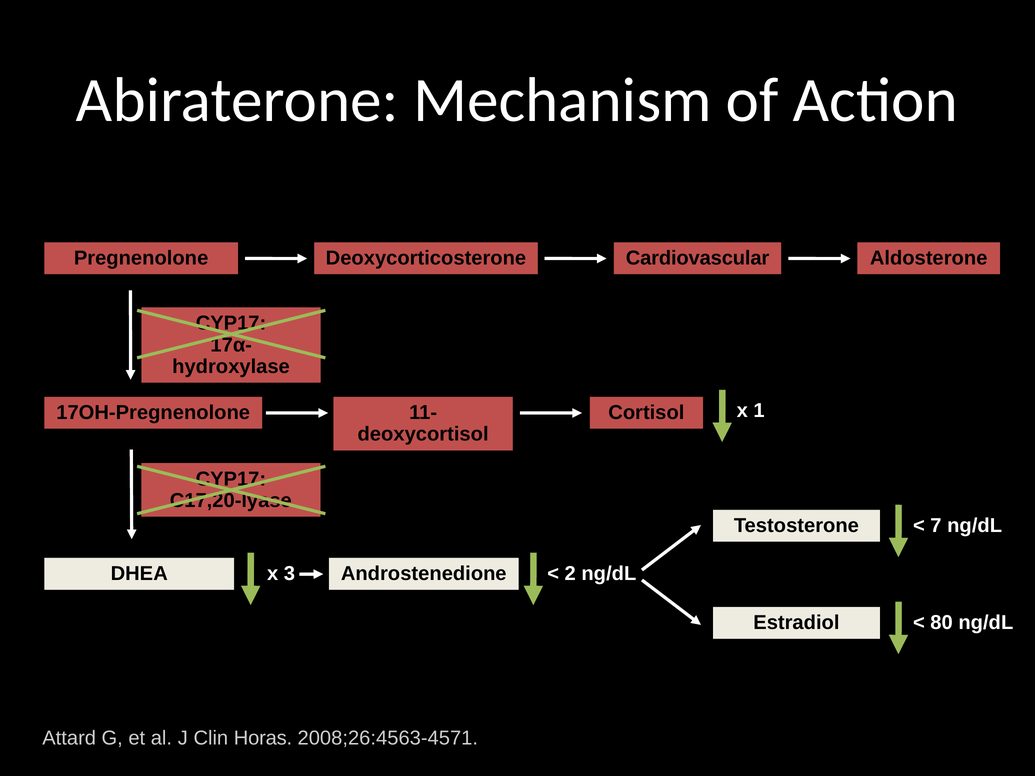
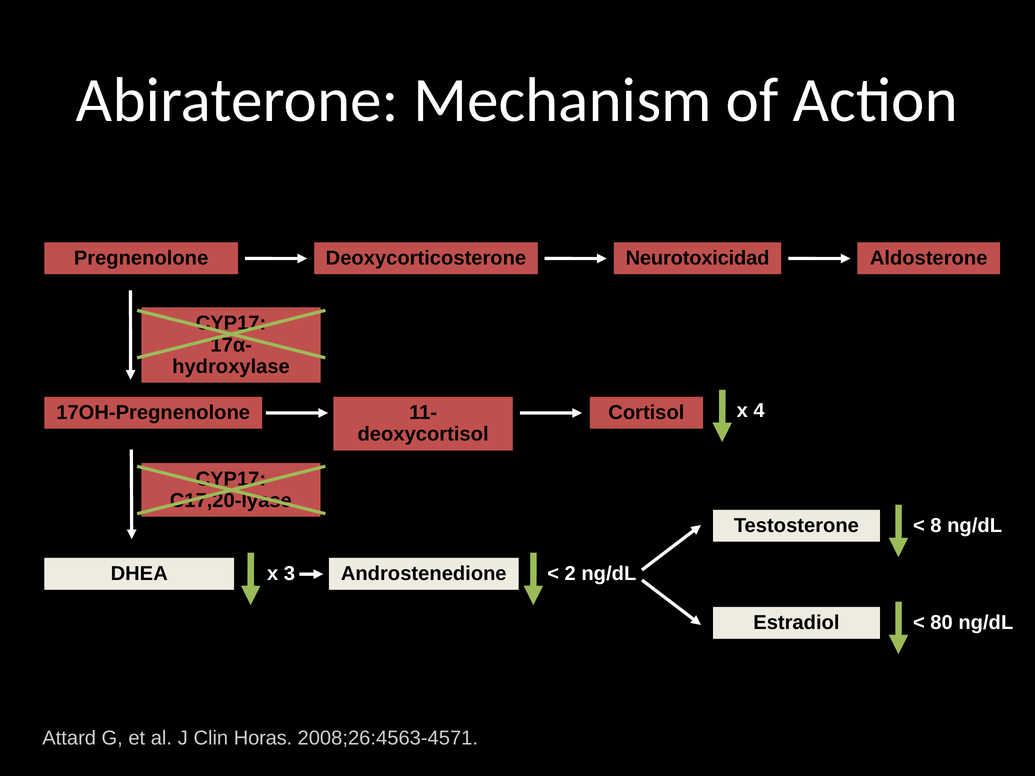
Cardiovascular: Cardiovascular -> Neurotoxicidad
1: 1 -> 4
7: 7 -> 8
